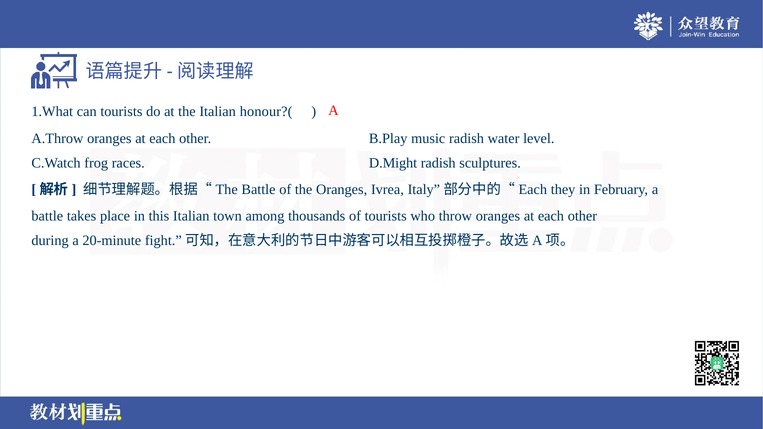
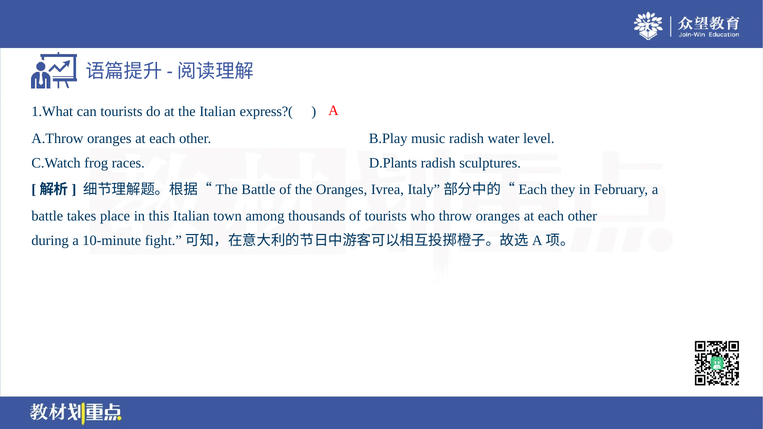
honour?(: honour?( -> express?(
D.Might: D.Might -> D.Plants
20-minute: 20-minute -> 10-minute
